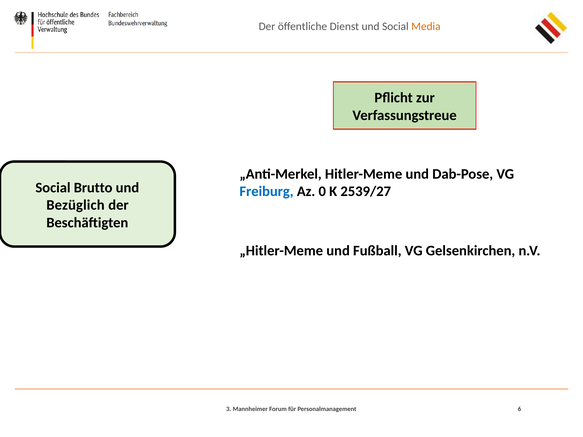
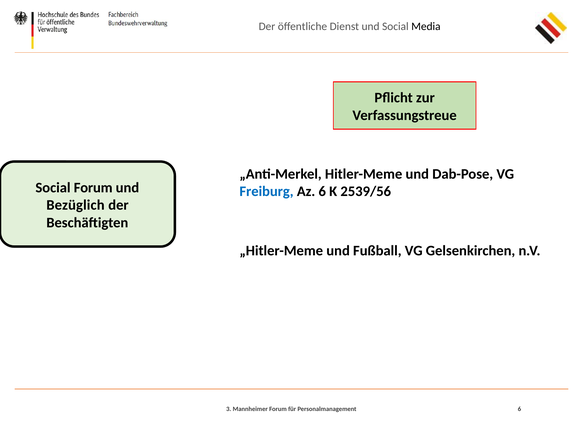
Media colour: orange -> black
Social Brutto: Brutto -> Forum
Az 0: 0 -> 6
2539/27: 2539/27 -> 2539/56
